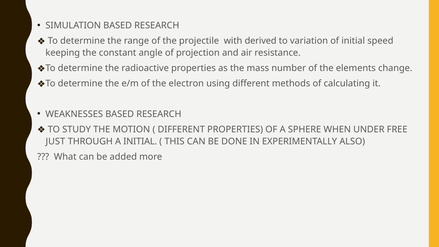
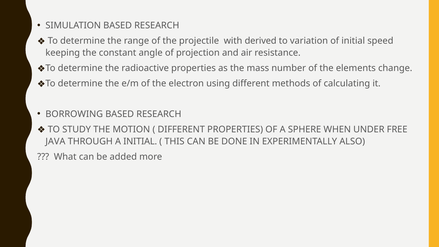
WEAKNESSES: WEAKNESSES -> BORROWING
JUST: JUST -> JAVA
